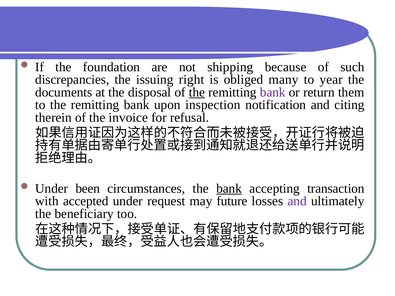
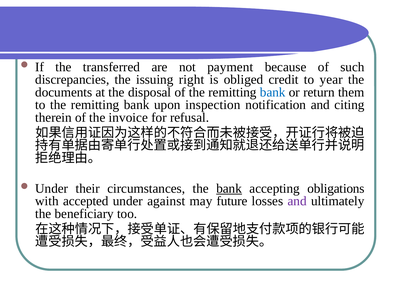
foundation: foundation -> transferred
shipping: shipping -> payment
many: many -> credit
the at (197, 92) underline: present -> none
bank at (273, 92) colour: purple -> blue
been: been -> their
transaction: transaction -> obligations
request: request -> against
